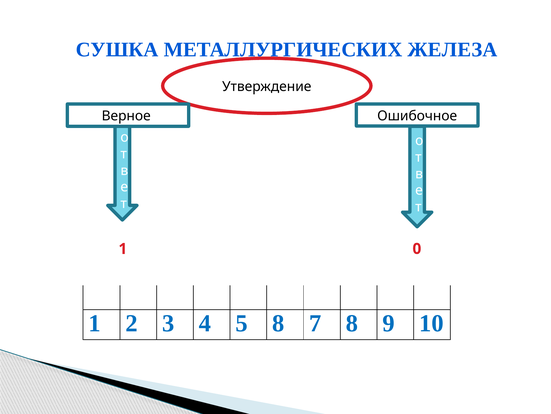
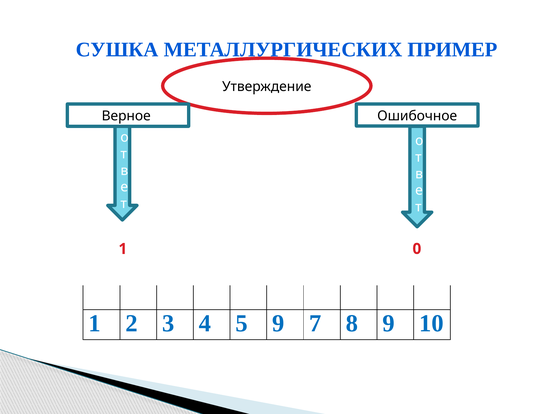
ЖЕЛЕЗА: ЖЕЛЕЗА -> ПРИМЕР
5 8: 8 -> 9
